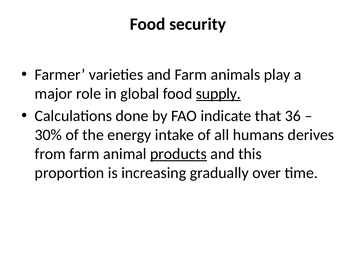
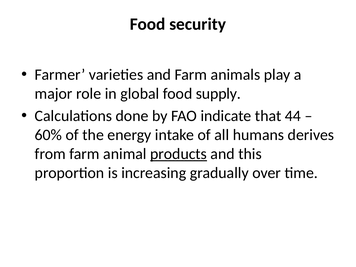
supply underline: present -> none
36: 36 -> 44
30%: 30% -> 60%
